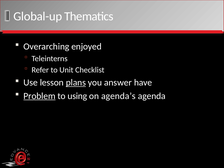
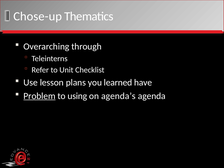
Global-up: Global-up -> Chose-up
enjoyed: enjoyed -> through
plans underline: present -> none
answer: answer -> learned
